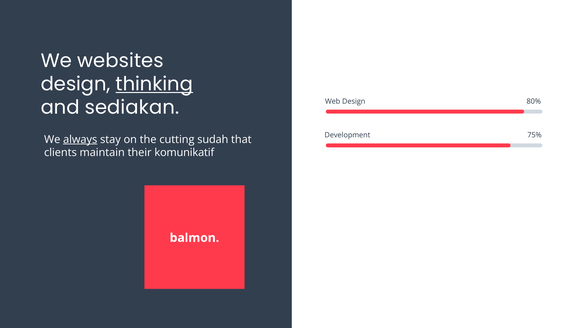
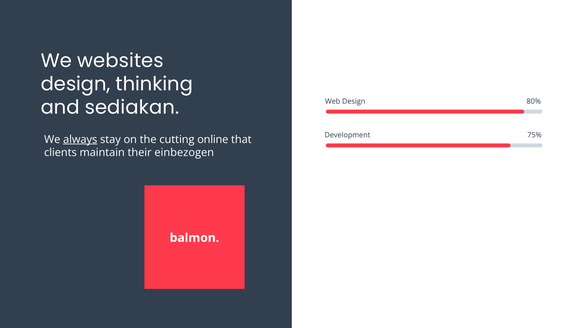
thinking underline: present -> none
sudah: sudah -> online
komunikatif: komunikatif -> einbezogen
